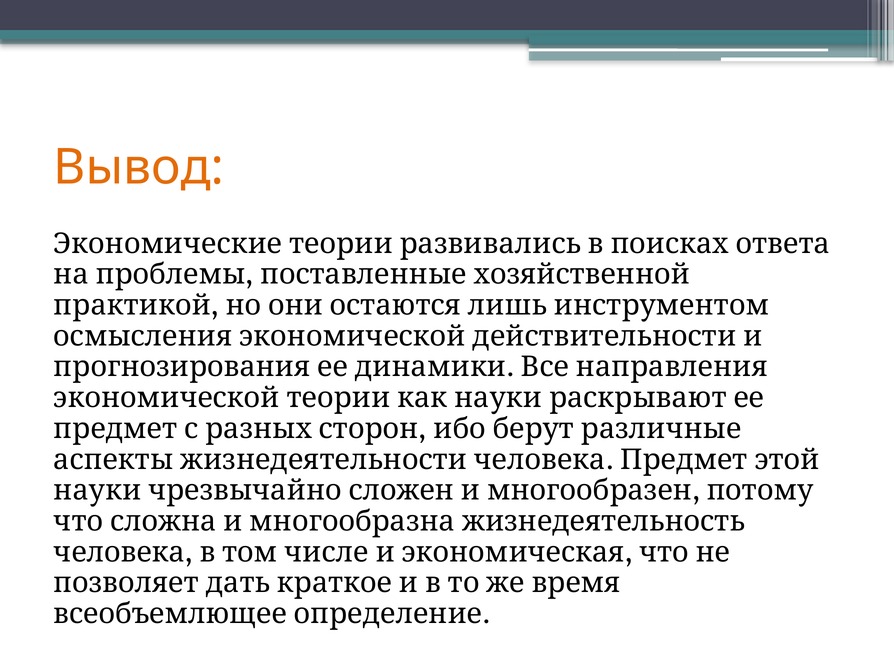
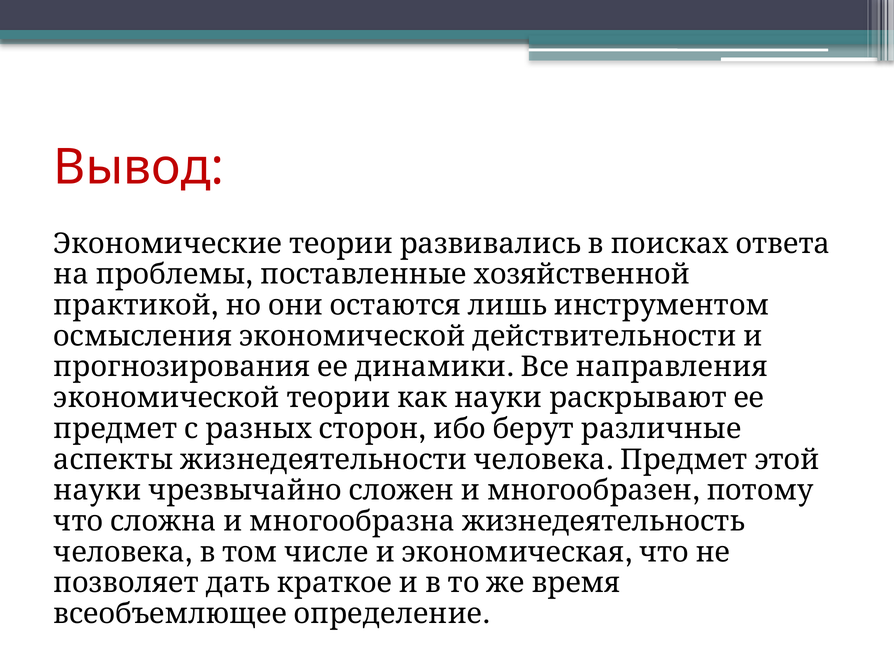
Вывод colour: orange -> red
